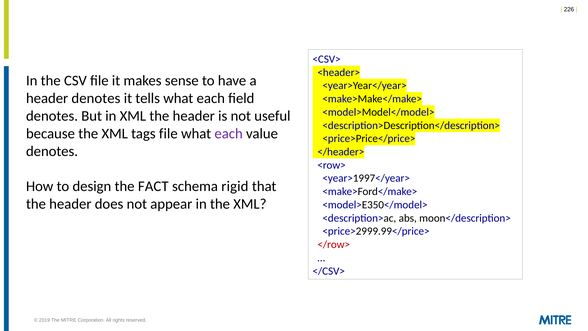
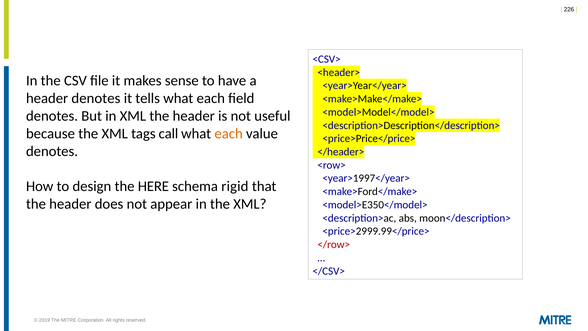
tags file: file -> call
each at (229, 133) colour: purple -> orange
FACT: FACT -> HERE
